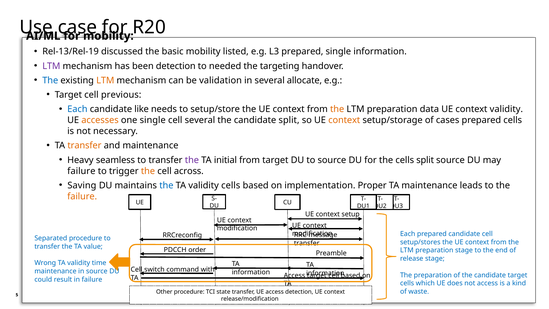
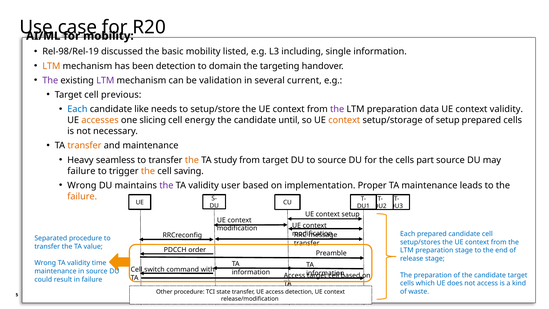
Rel-13/Rel-19: Rel-13/Rel-19 -> Rel-98/Rel-19
L3 prepared: prepared -> including
LTM at (51, 66) colour: purple -> orange
needed: needed -> domain
The at (50, 80) colour: blue -> purple
LTM at (105, 80) colour: orange -> purple
allocate: allocate -> current
the at (337, 109) colour: orange -> purple
one single: single -> slicing
cell several: several -> energy
candidate split: split -> until
of cases: cases -> setup
the at (192, 160) colour: purple -> orange
initial: initial -> study
cells split: split -> part
across: across -> saving
Saving at (82, 185): Saving -> Wrong
the at (166, 185) colour: blue -> purple
validity cells: cells -> user
